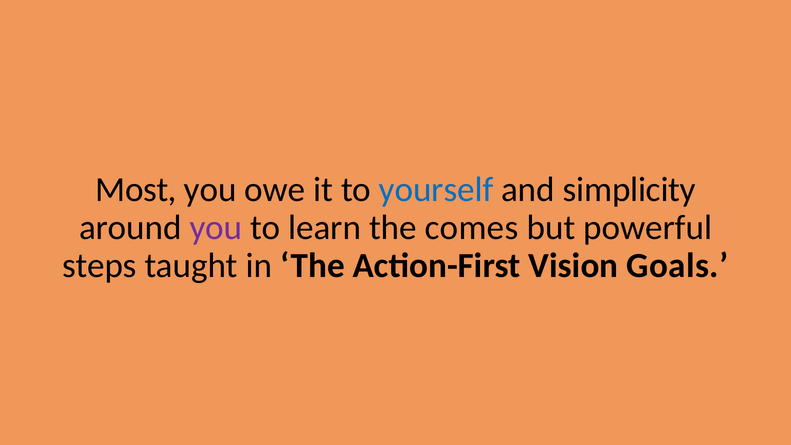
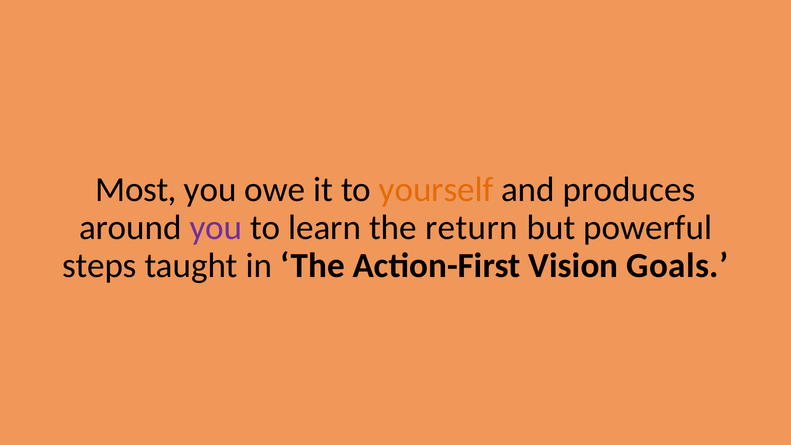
yourself colour: blue -> orange
simplicity: simplicity -> produces
comes: comes -> return
